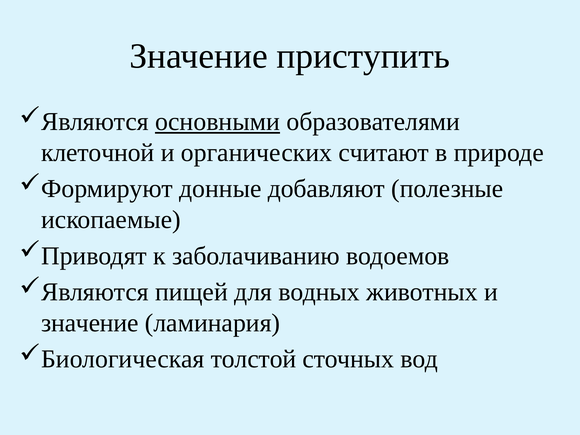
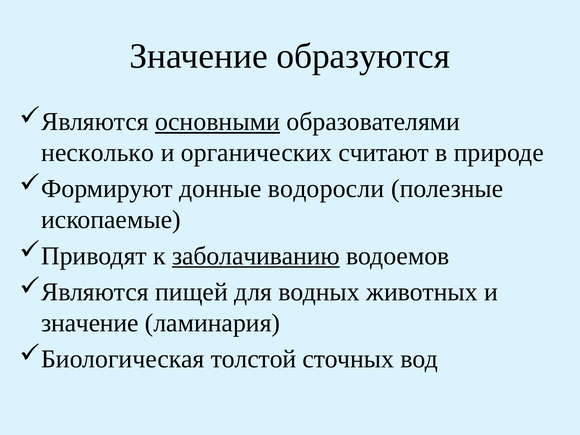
приступить: приступить -> образуются
клеточной: клеточной -> несколько
добавляют: добавляют -> водоросли
заболачиванию underline: none -> present
